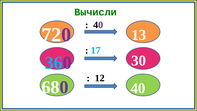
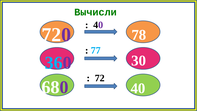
13: 13 -> 78
17: 17 -> 77
12: 12 -> 72
